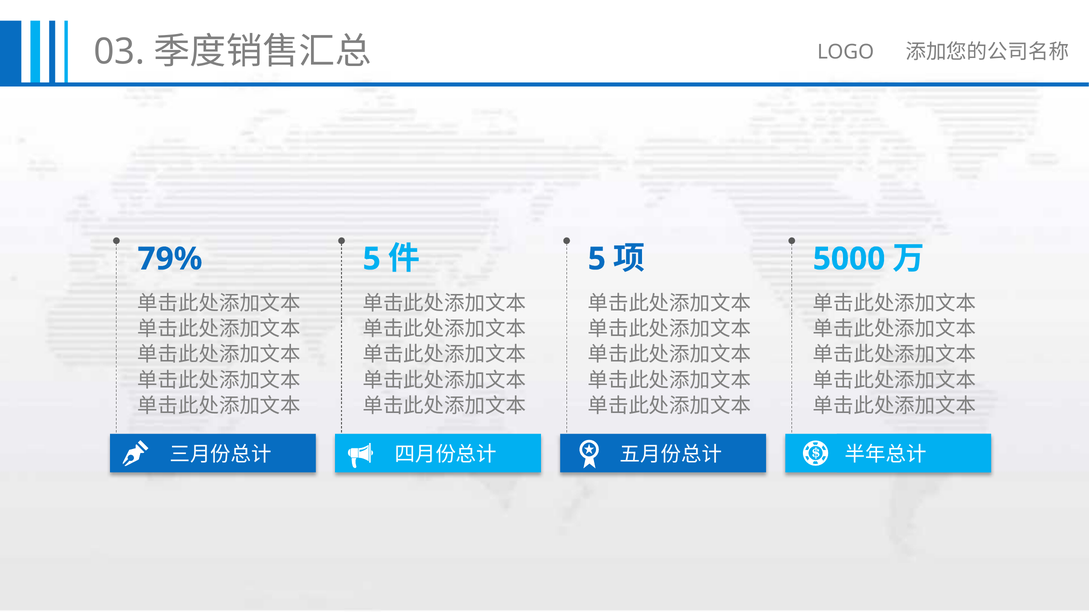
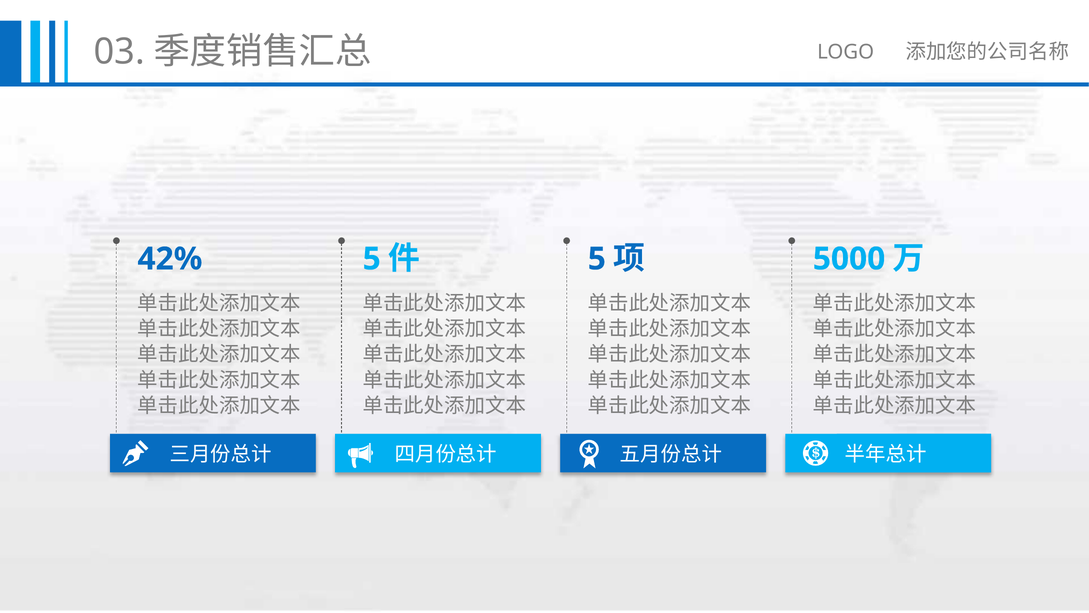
79%: 79% -> 42%
